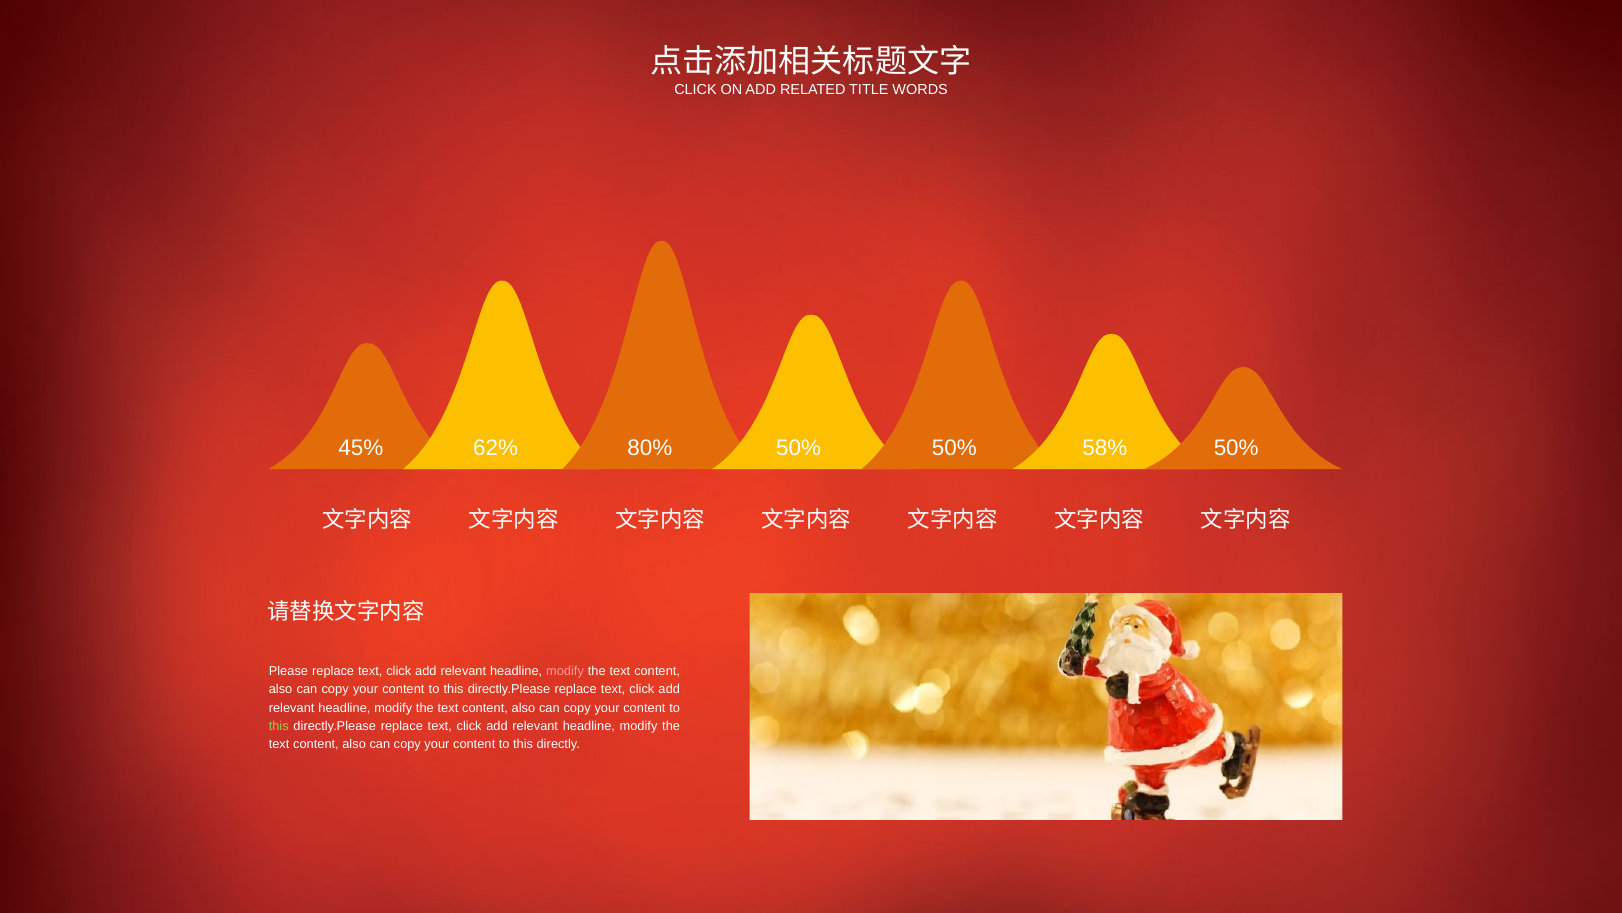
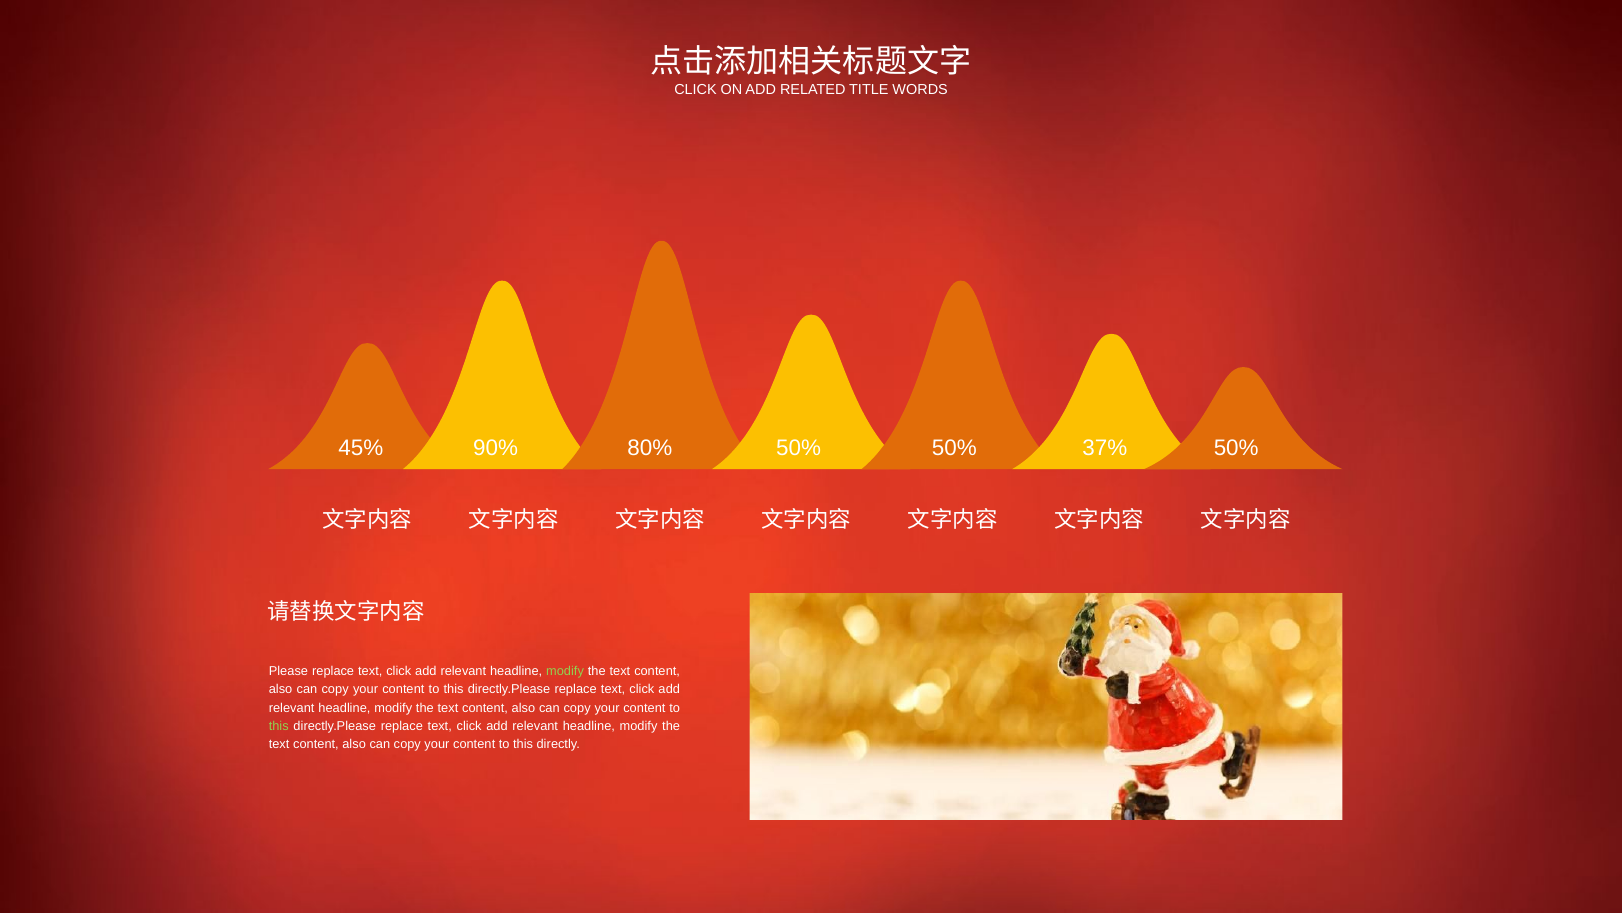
62%: 62% -> 90%
58%: 58% -> 37%
modify at (565, 671) colour: pink -> light green
